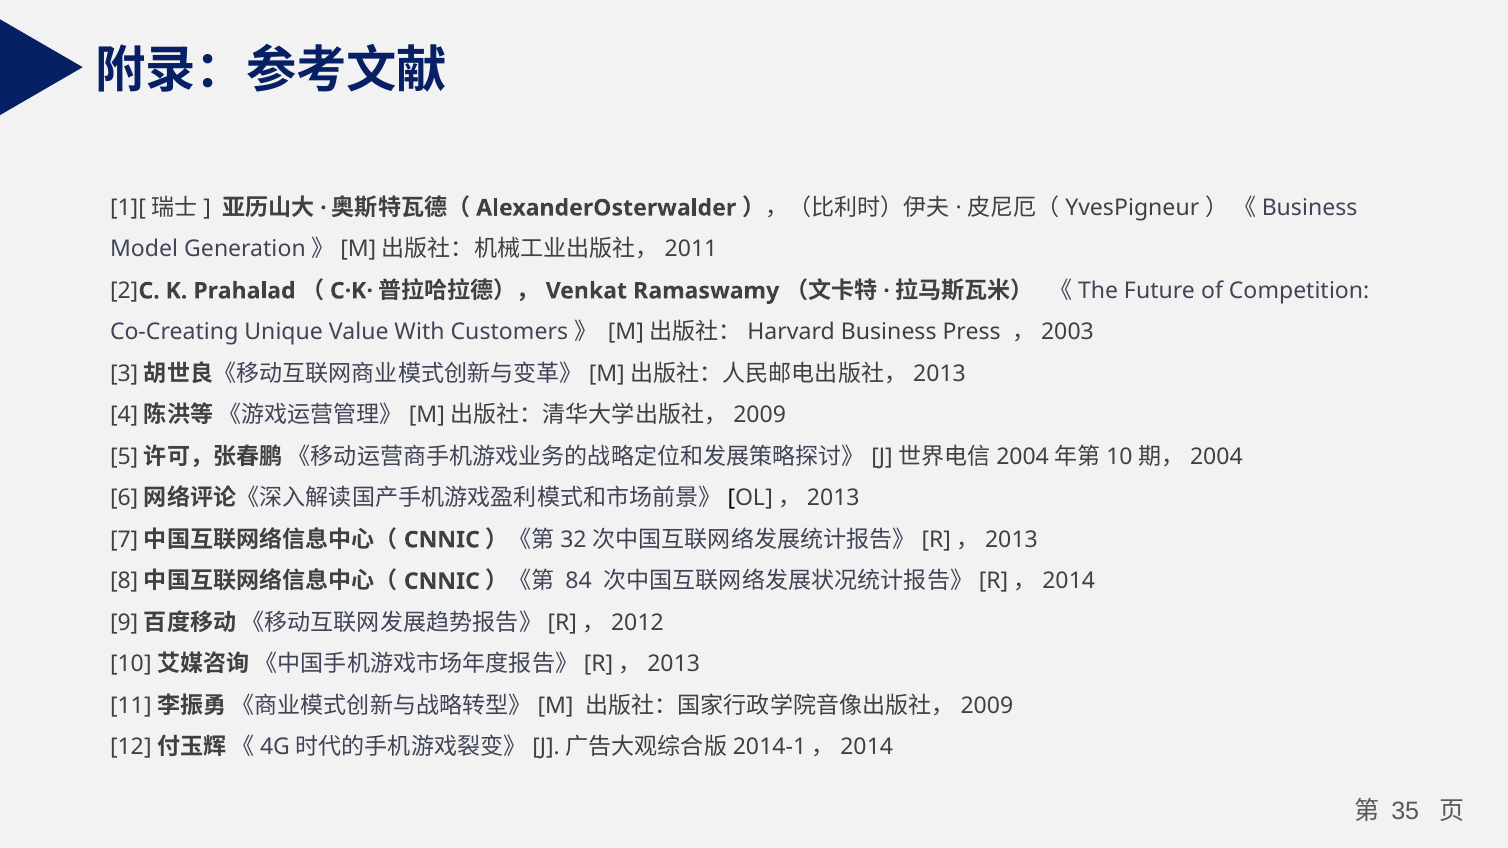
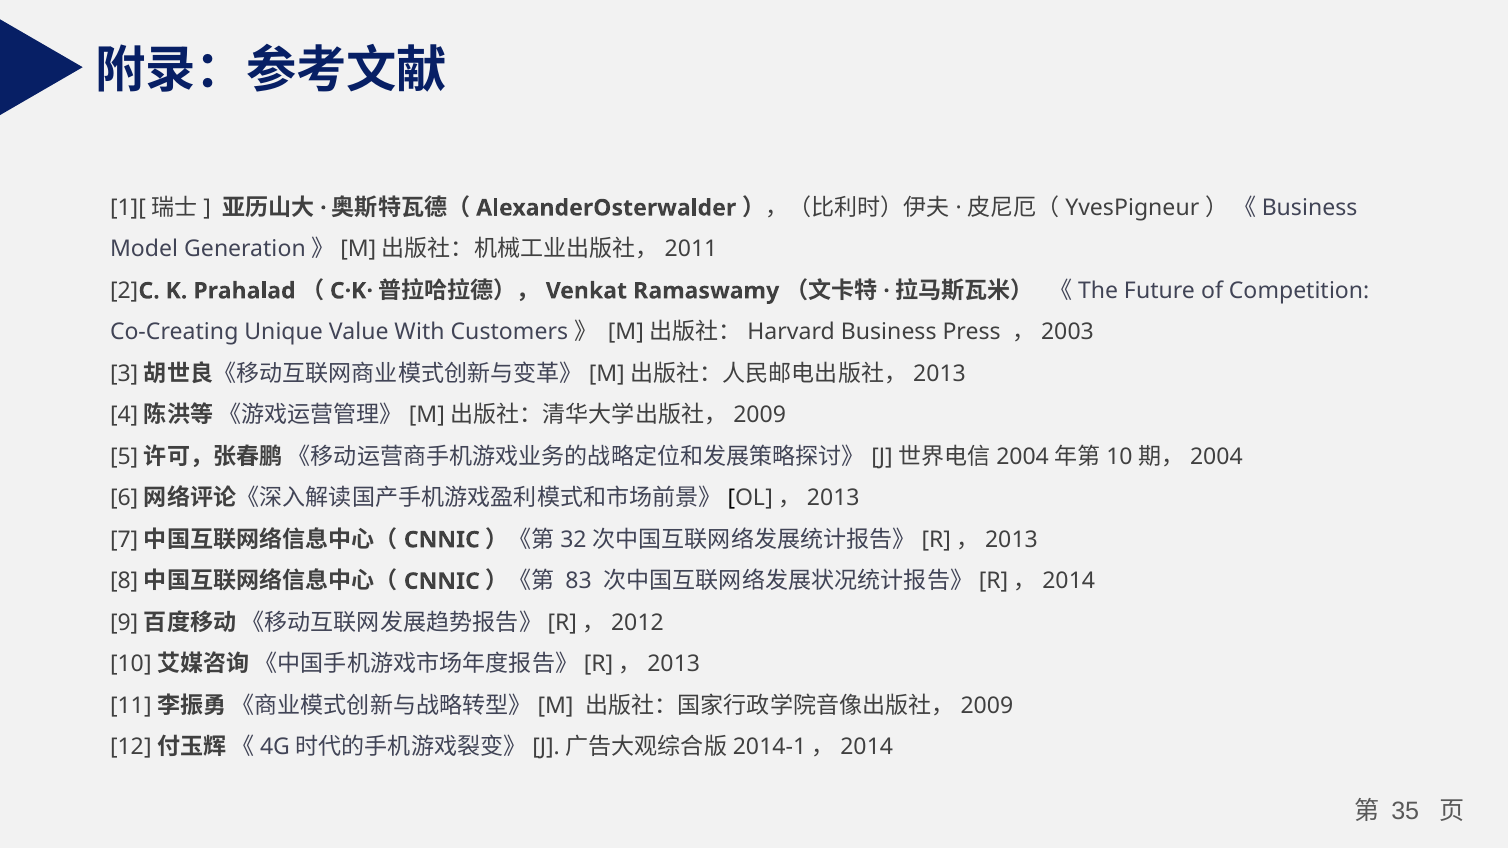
84: 84 -> 83
